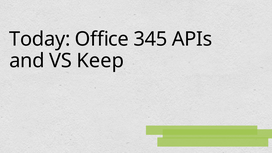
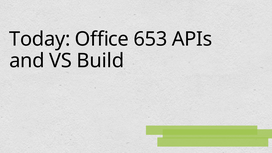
345: 345 -> 653
Keep: Keep -> Build
